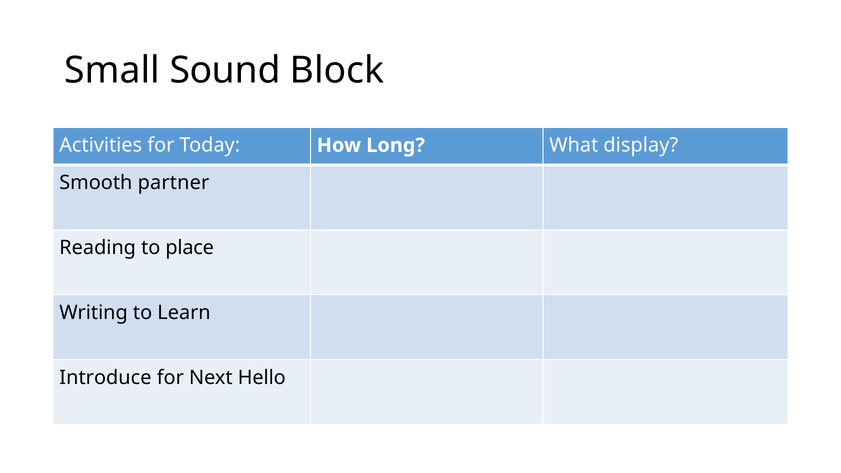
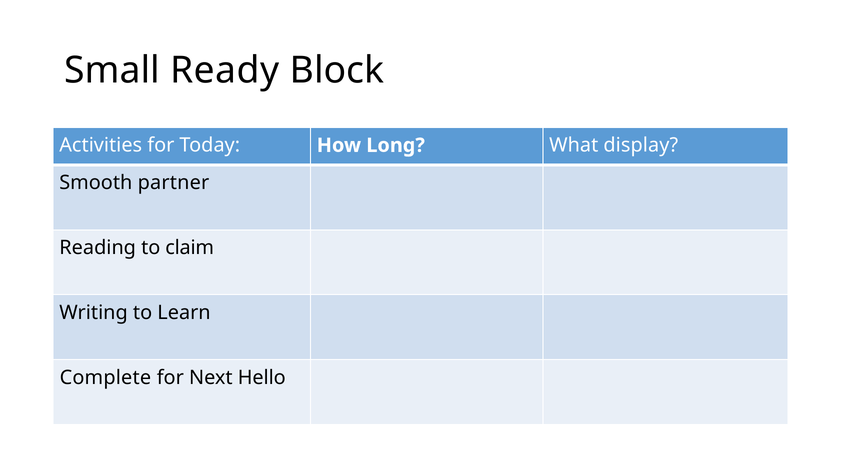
Sound: Sound -> Ready
place: place -> claim
Introduce: Introduce -> Complete
